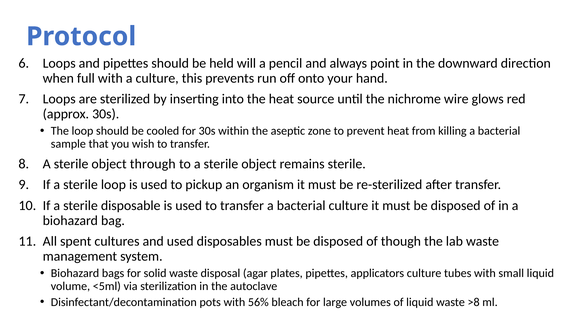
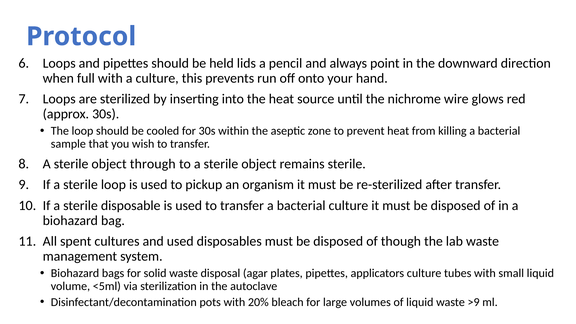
will: will -> lids
56%: 56% -> 20%
>8: >8 -> >9
